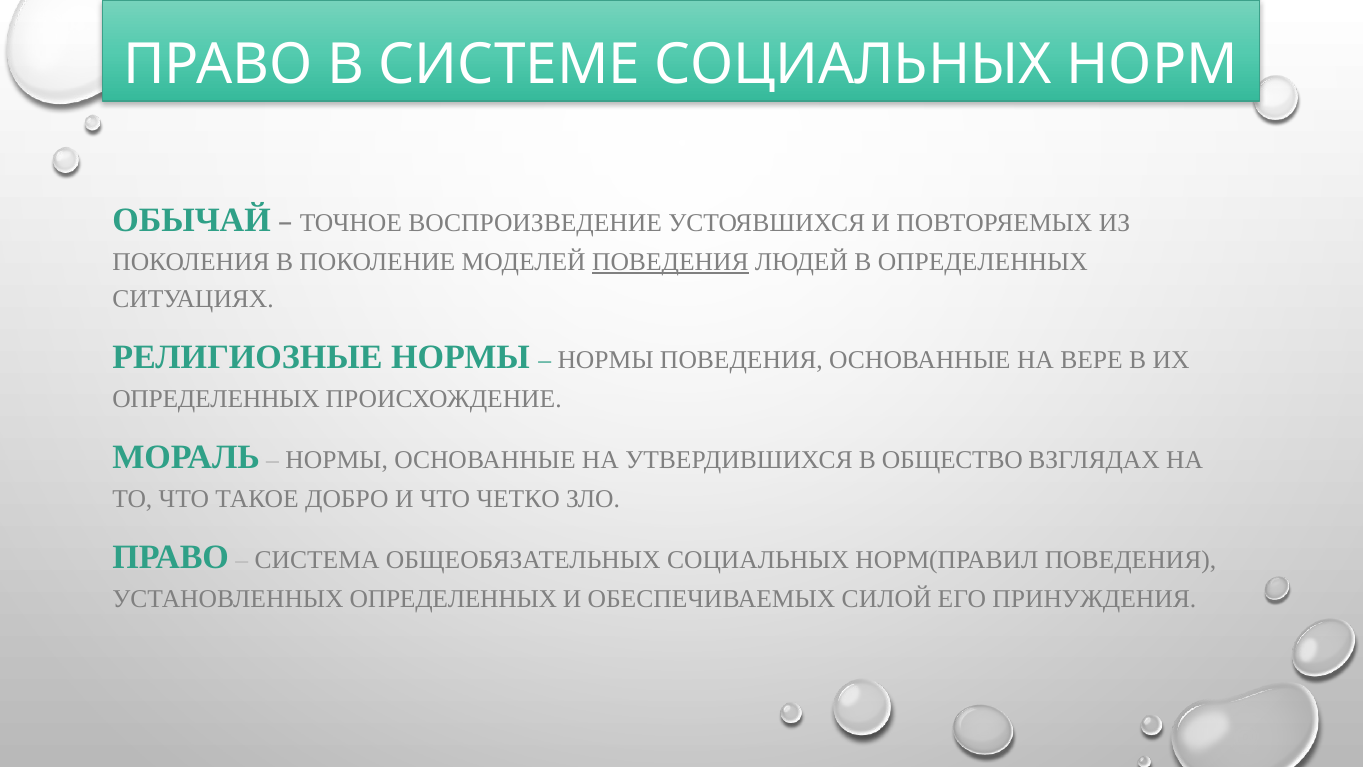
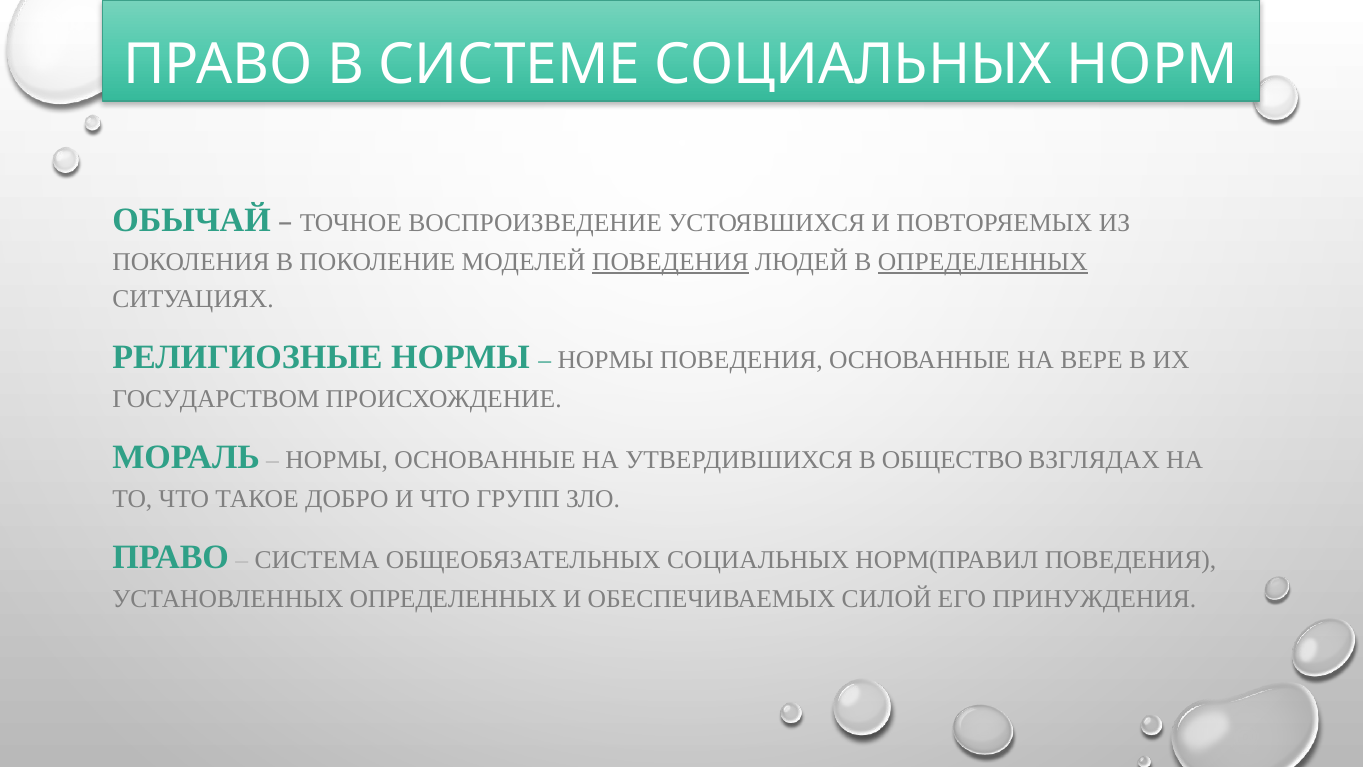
ОПРЕДЕЛЕННЫХ at (983, 262) underline: none -> present
ОПРЕДЕЛЕННЫХ at (216, 399): ОПРЕДЕЛЕННЫХ -> ГОСУДАРСТВОМ
ЧЕТКО: ЧЕТКО -> ГРУПП
